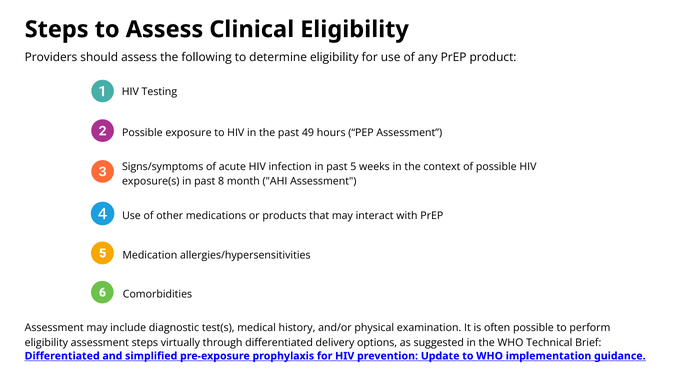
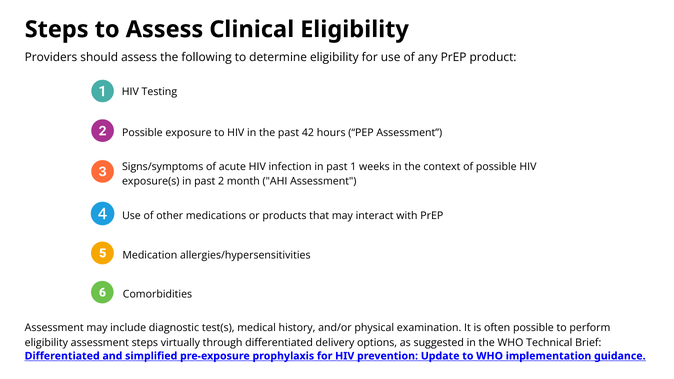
49: 49 -> 42
5: 5 -> 1
8: 8 -> 2
